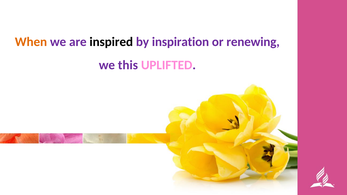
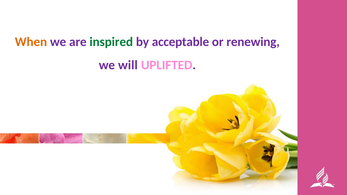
inspired colour: black -> green
inspiration: inspiration -> acceptable
this: this -> will
